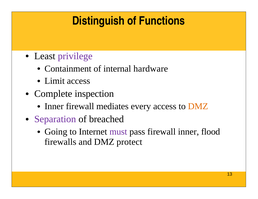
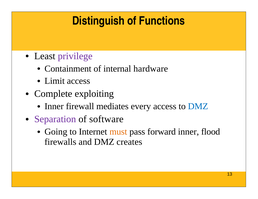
inspection: inspection -> exploiting
DMZ at (198, 107) colour: orange -> blue
breached: breached -> software
must colour: purple -> orange
pass firewall: firewall -> forward
protect: protect -> creates
